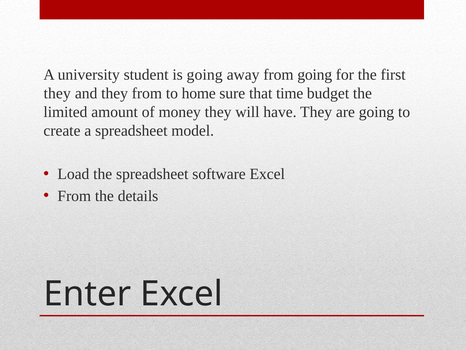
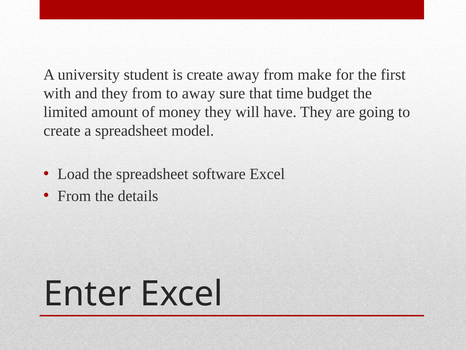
is going: going -> create
from going: going -> make
they at (57, 93): they -> with
to home: home -> away
